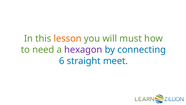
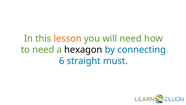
will must: must -> need
hexagon colour: purple -> black
meet: meet -> must
